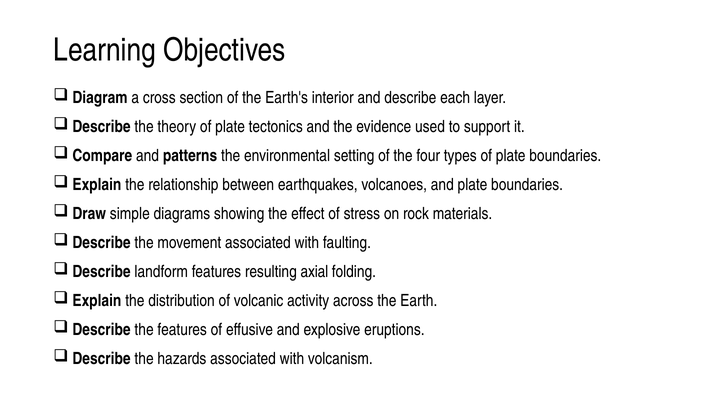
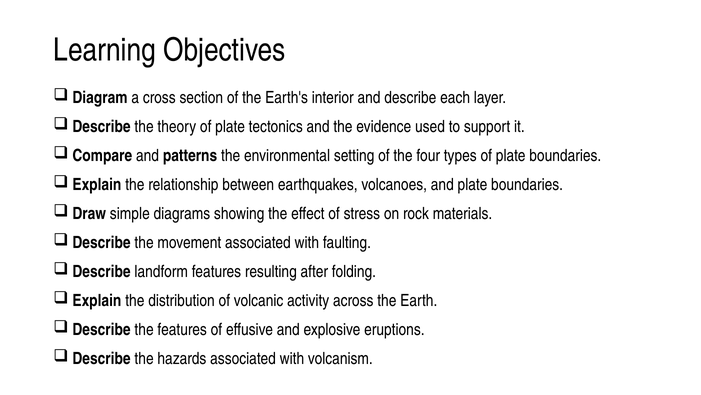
axial: axial -> after
